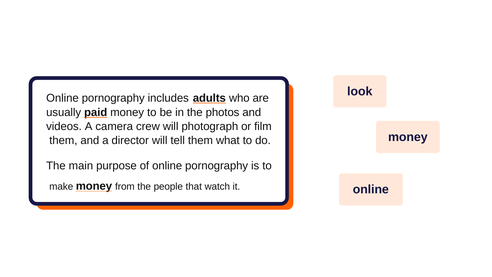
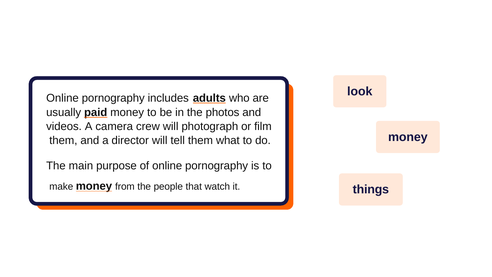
online at (371, 189): online -> things
